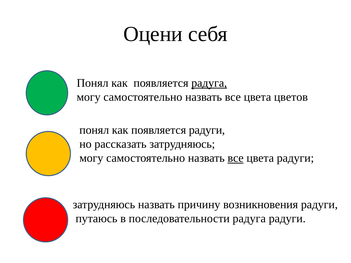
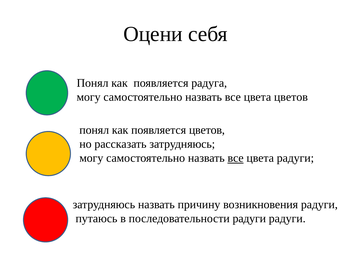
радуга at (209, 83) underline: present -> none
появляется радуги: радуги -> цветов
последовательности радуга: радуга -> радуги
